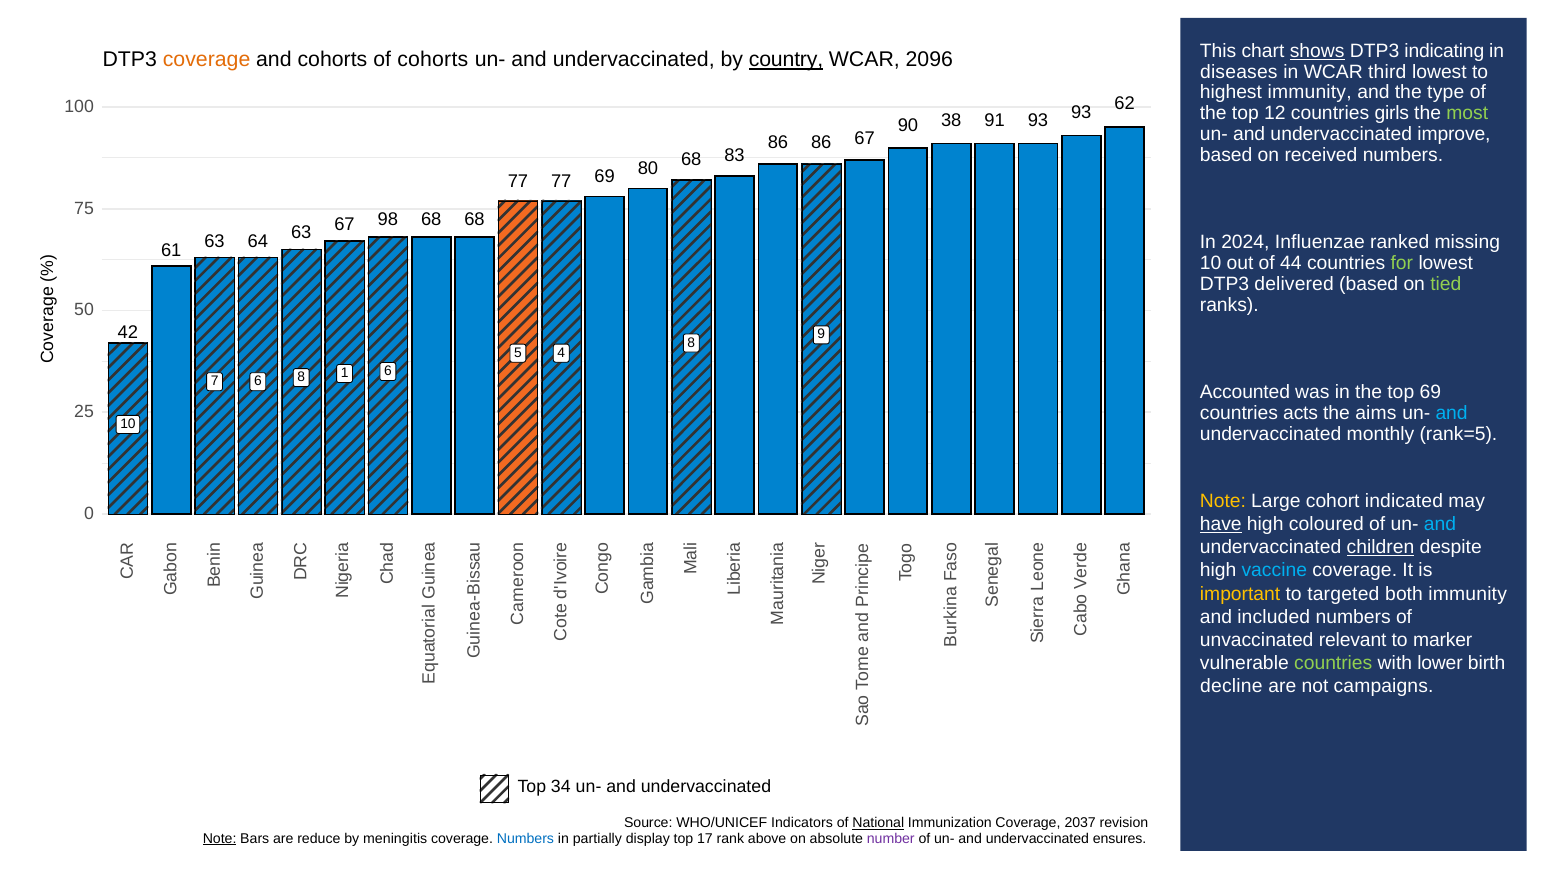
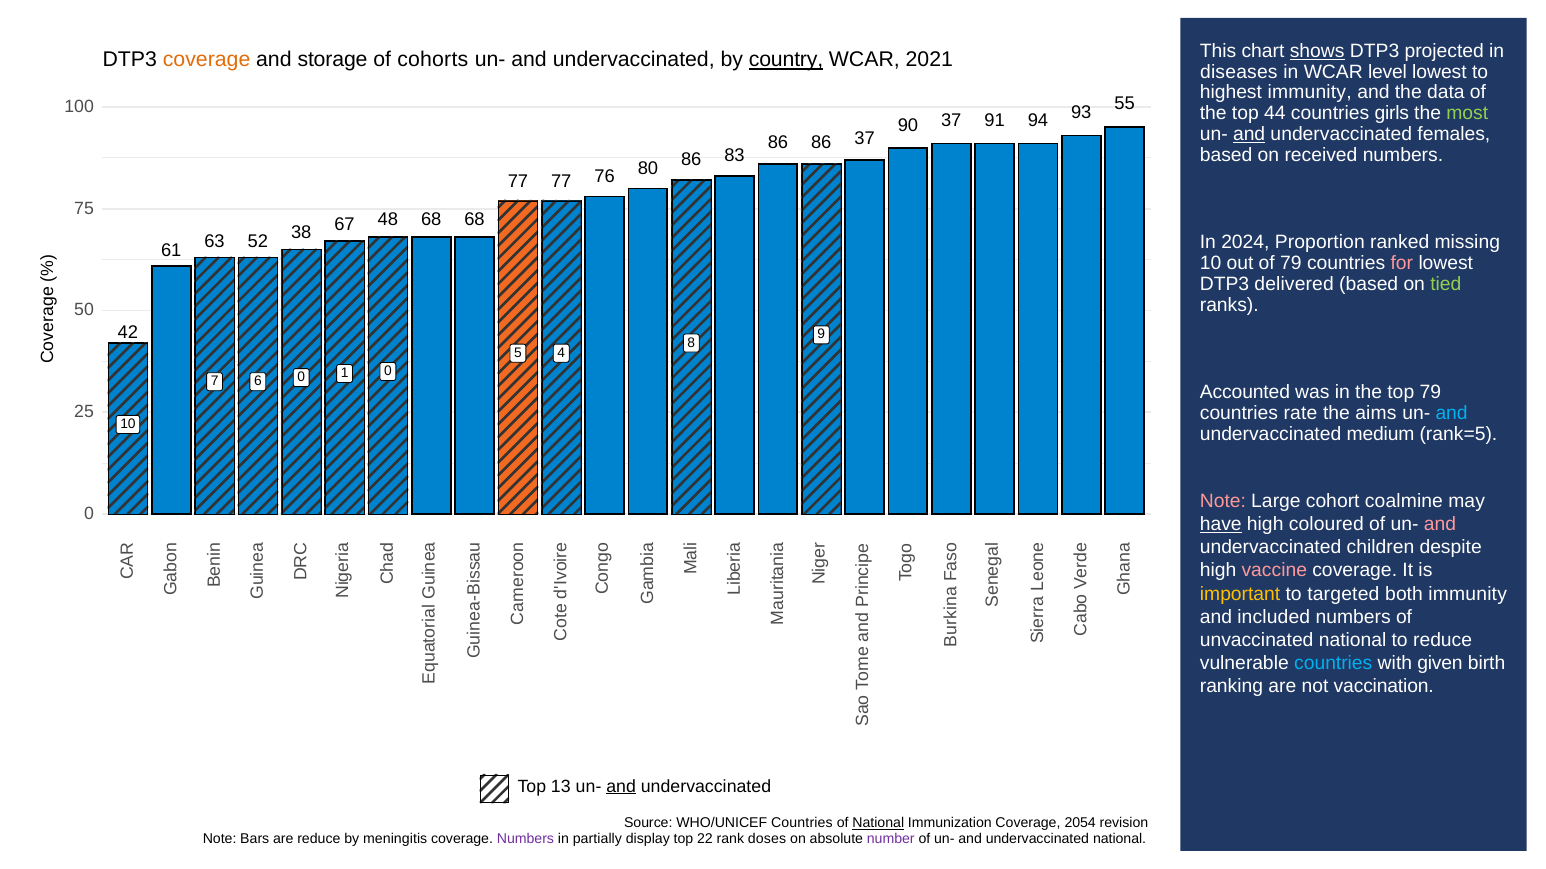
indicating: indicating -> projected
and cohorts: cohorts -> storage
2096: 2096 -> 2021
third: third -> level
type: type -> data
12: 12 -> 44
90 38: 38 -> 37
91 93: 93 -> 94
62: 62 -> 55
and at (1249, 134) underline: none -> present
improve: improve -> females
86 67: 67 -> 37
77 69: 69 -> 76
80 68: 68 -> 86
63 63: 63 -> 38
98: 98 -> 48
Influenzae: Influenzae -> Proportion
64: 64 -> 52
of 44: 44 -> 79
for colour: light green -> pink
7 8: 8 -> 0
1 6: 6 -> 0
top 69: 69 -> 79
acts: acts -> rate
monthly: monthly -> medium
Note at (1223, 501) colour: yellow -> pink
indicated: indicated -> coalmine
and at (1440, 525) colour: light blue -> pink
children underline: present -> none
vaccine colour: light blue -> pink
unvaccinated relevant: relevant -> national
to marker: marker -> reduce
countries at (1333, 664) colour: light green -> light blue
lower: lower -> given
decline: decline -> ranking
campaigns: campaigns -> vaccination
34: 34 -> 13
and at (621, 787) underline: none -> present
WHO/UNICEF Indicators: Indicators -> Countries
2037: 2037 -> 2054
Note at (220, 839) underline: present -> none
Numbers at (525, 839) colour: blue -> purple
17: 17 -> 22
above: above -> doses
undervaccinated ensures: ensures -> national
